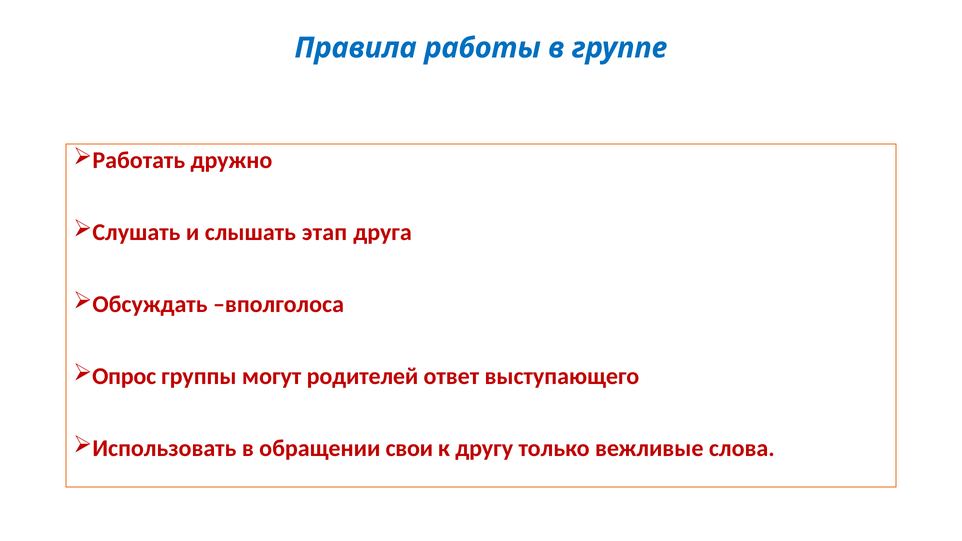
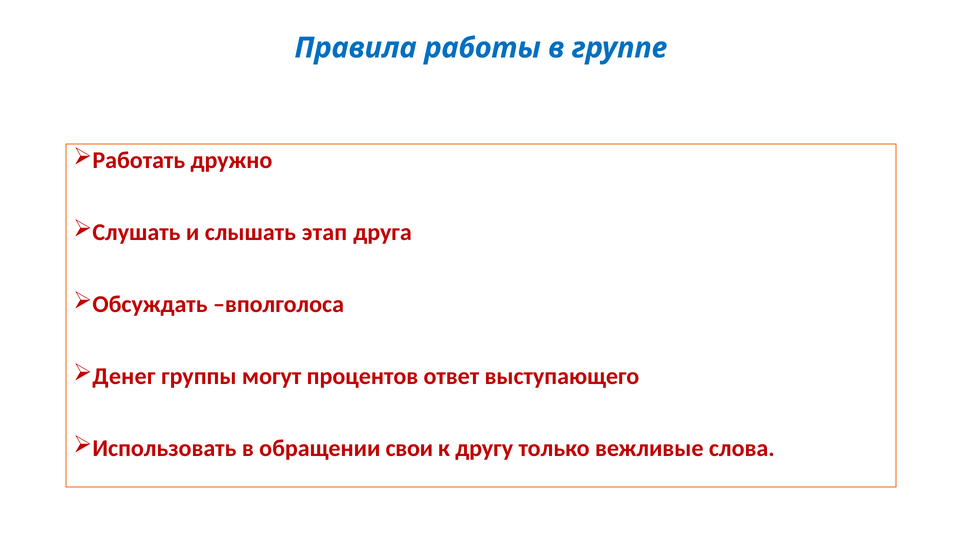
Опрос: Опрос -> Денег
родителей: родителей -> процентов
